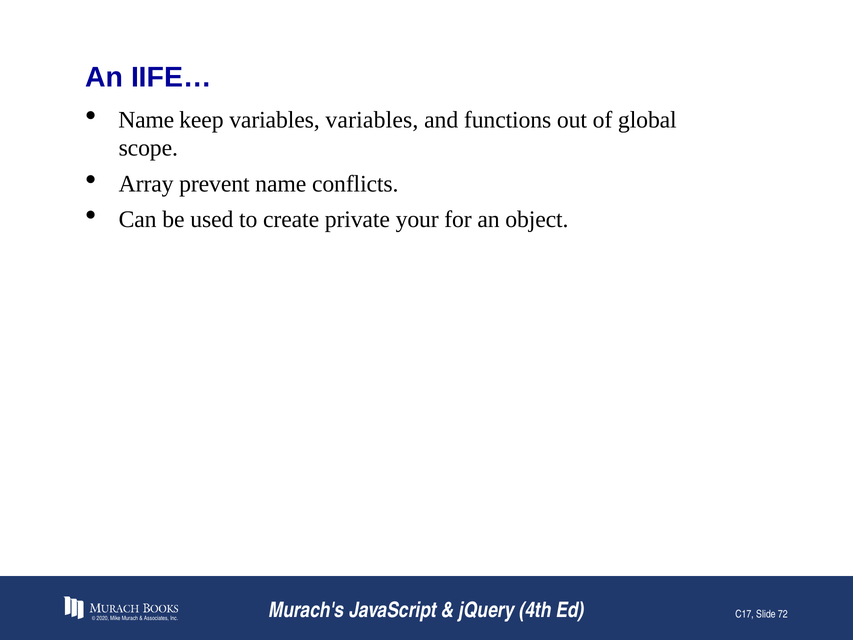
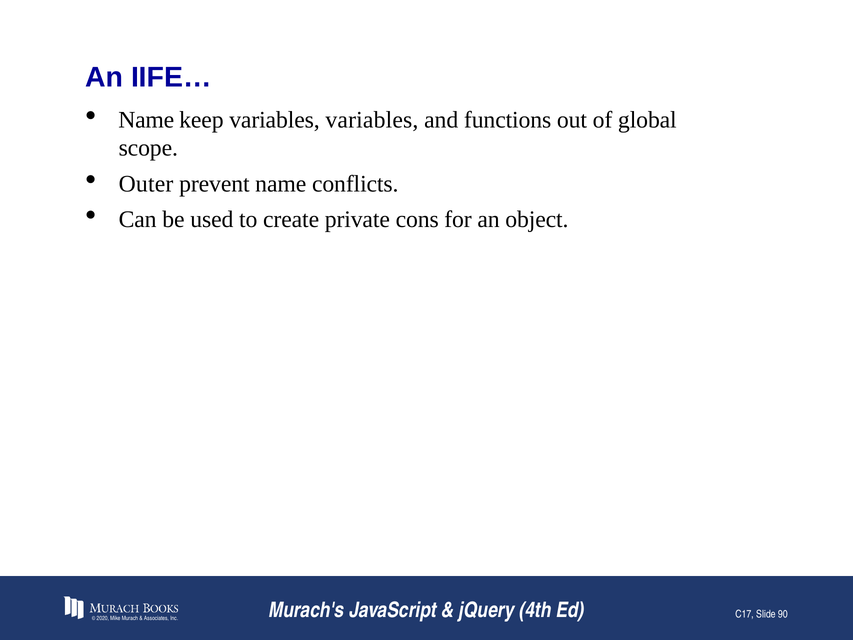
Array: Array -> Outer
your: your -> cons
72: 72 -> 90
